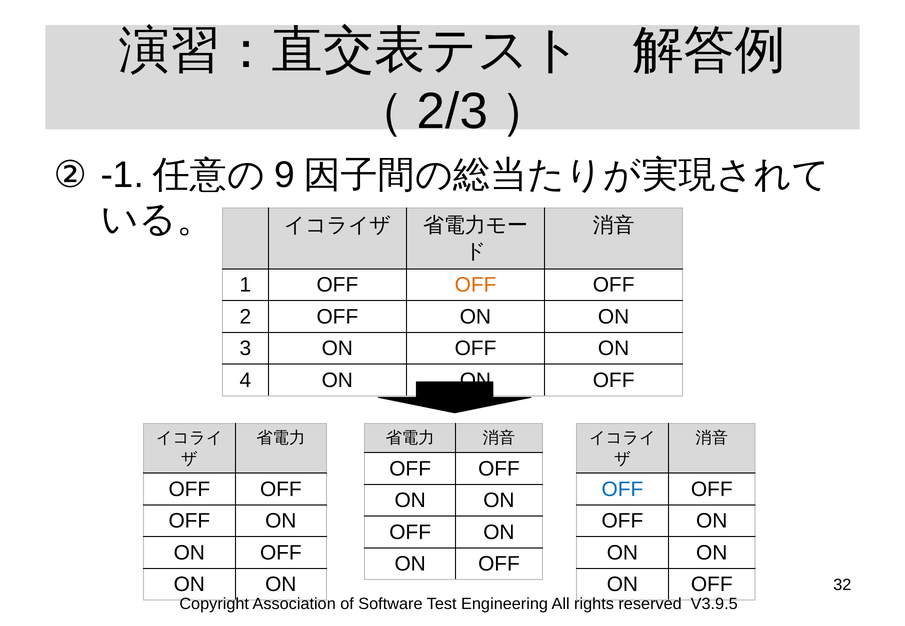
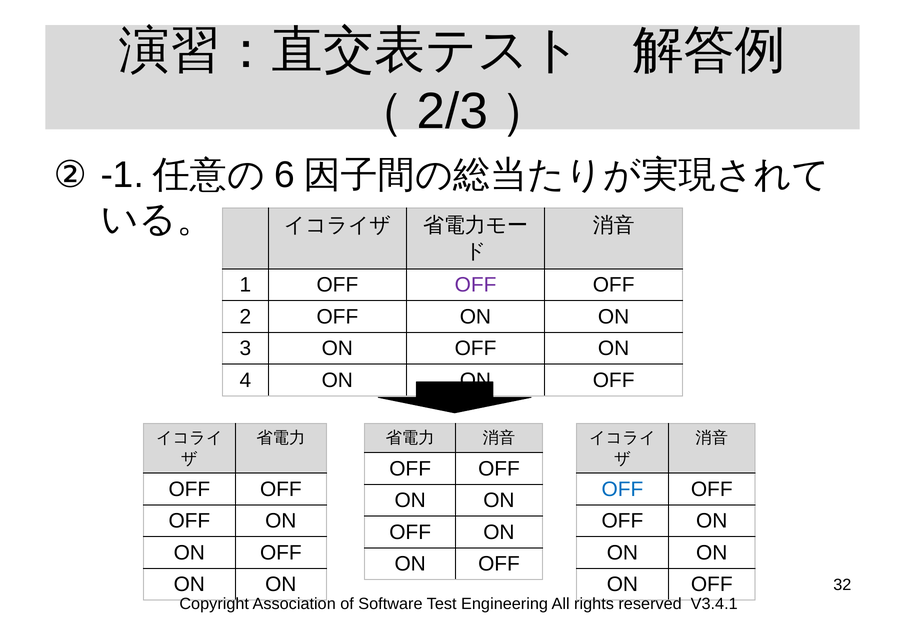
9: 9 -> 6
OFF at (476, 285) colour: orange -> purple
V3.9.5: V3.9.5 -> V3.4.1
